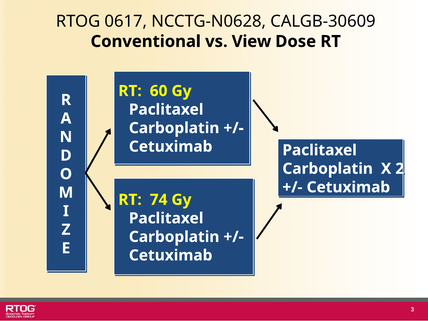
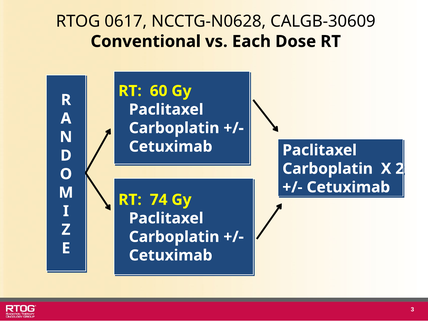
View: View -> Each
